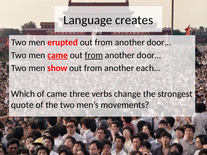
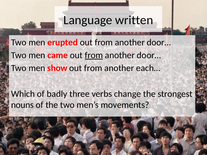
creates: creates -> written
came at (58, 55) underline: present -> none
of came: came -> badly
quote: quote -> nouns
